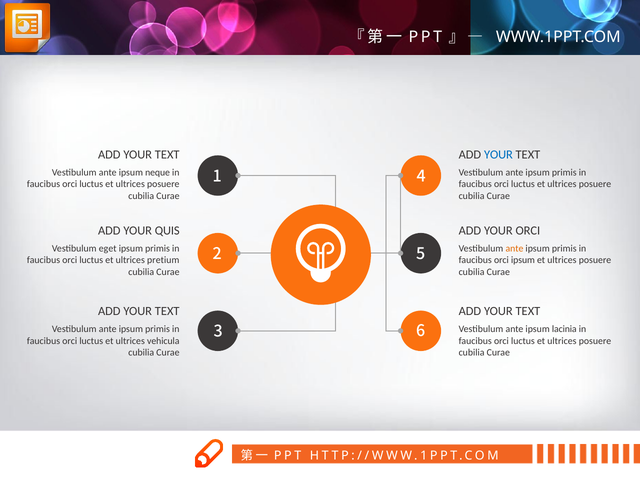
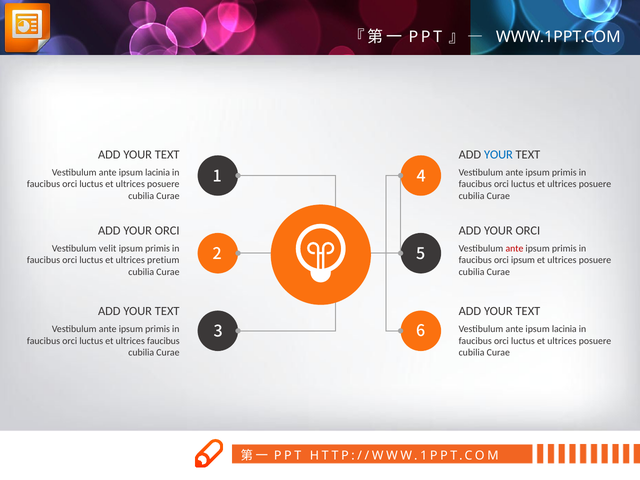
neque at (158, 172): neque -> lacinia
QUIS at (167, 231): QUIS -> ORCI
eget: eget -> velit
ante at (514, 248) colour: orange -> red
ultrices vehicula: vehicula -> faucibus
